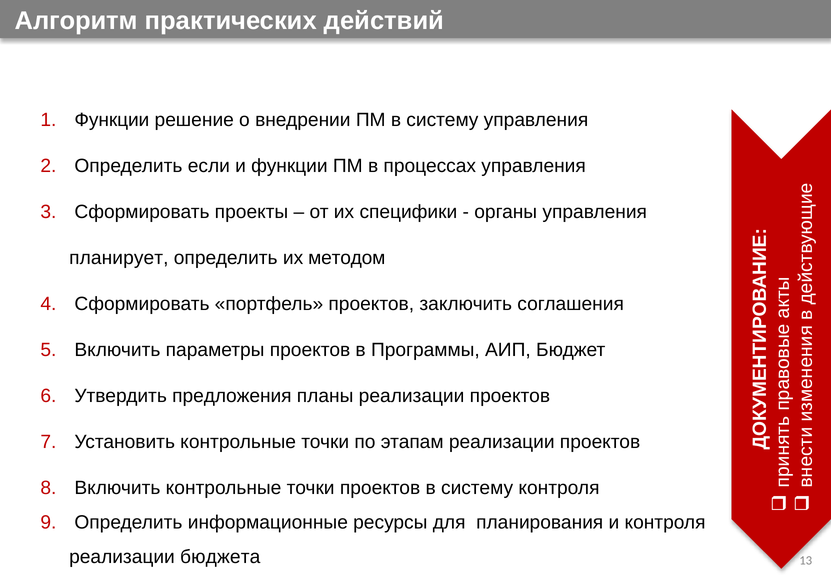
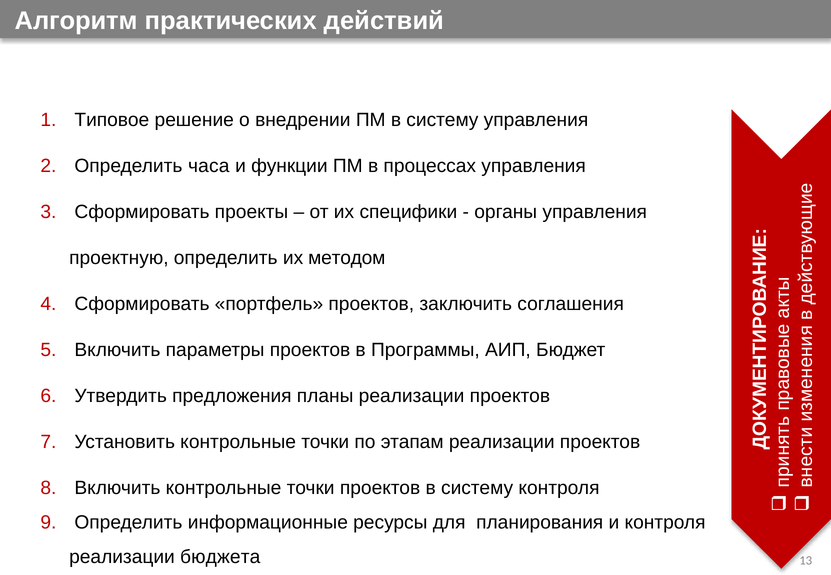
Функции at (112, 120): Функции -> Типовое
если: если -> часа
планирует: планирует -> проектную
